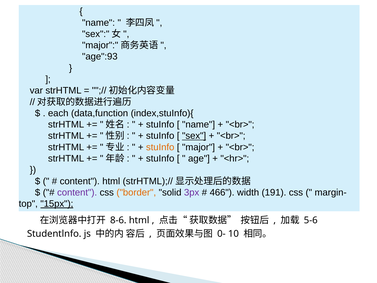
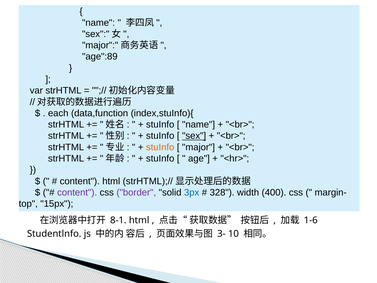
age":93: age":93 -> age":89
border colour: orange -> purple
3px colour: purple -> blue
466: 466 -> 328
191: 191 -> 400
15px underline: present -> none
8-6: 8-6 -> 8-1
5-6: 5-6 -> 1-6
0-: 0- -> 3-
